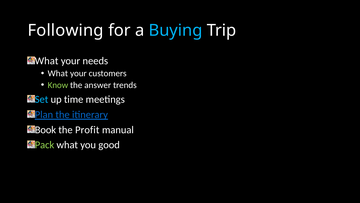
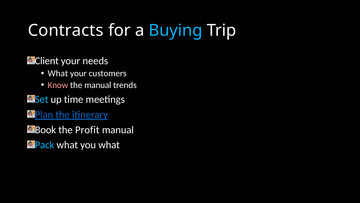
Following: Following -> Contracts
What at (47, 61): What -> Client
Know colour: light green -> pink
the answer: answer -> manual
Pack colour: light green -> light blue
you good: good -> what
